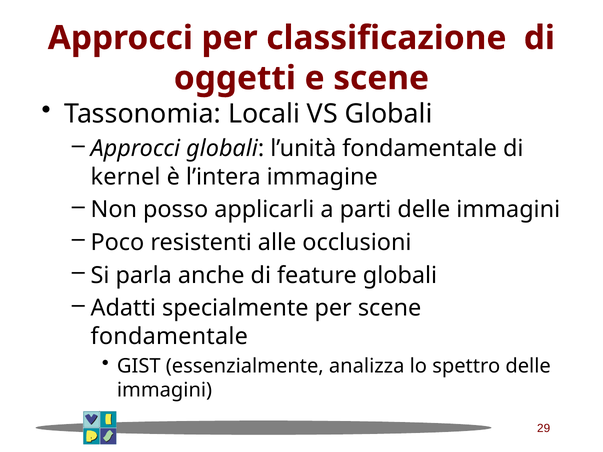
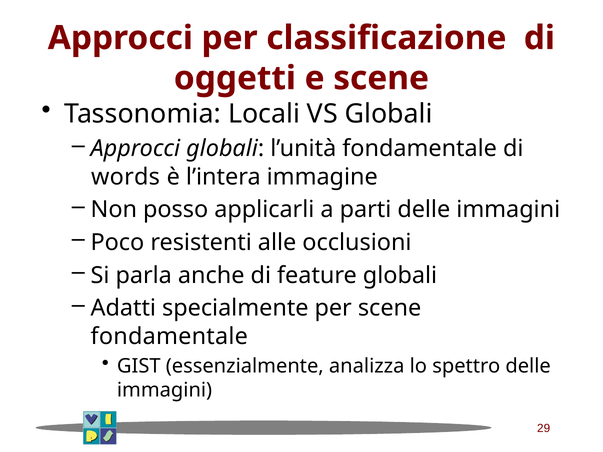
kernel: kernel -> words
